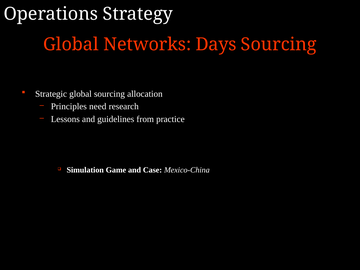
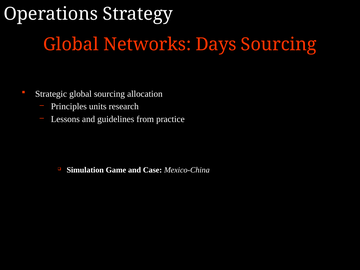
need: need -> units
